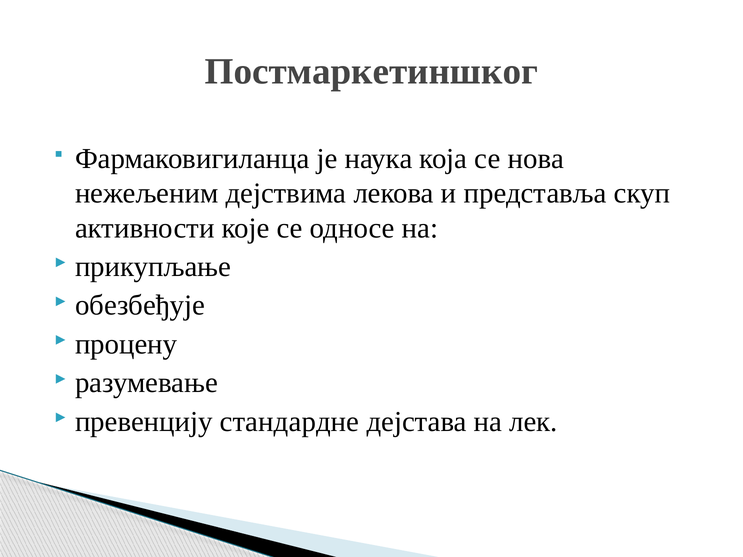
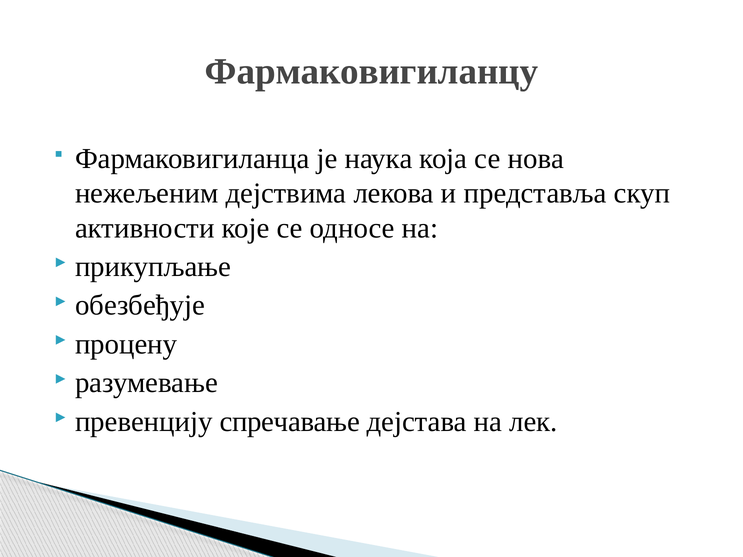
Постмаркетиншког: Постмаркетиншког -> Фармаковигиланцу
стандардне: стандардне -> спречавање
